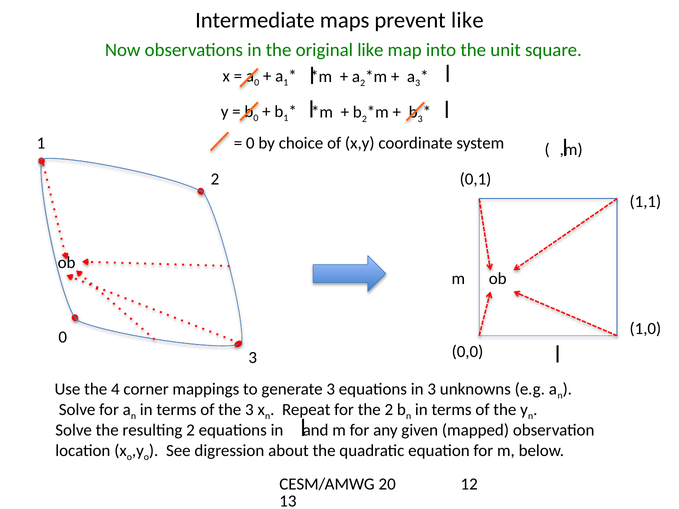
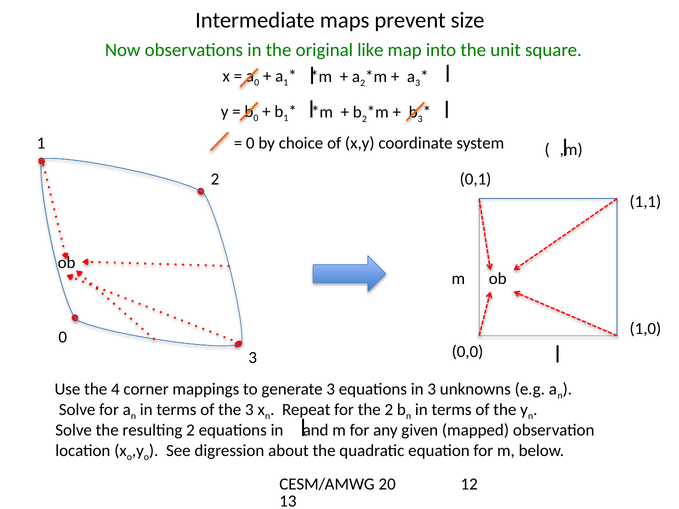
prevent like: like -> size
